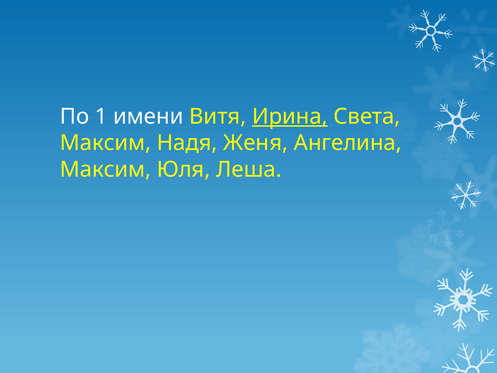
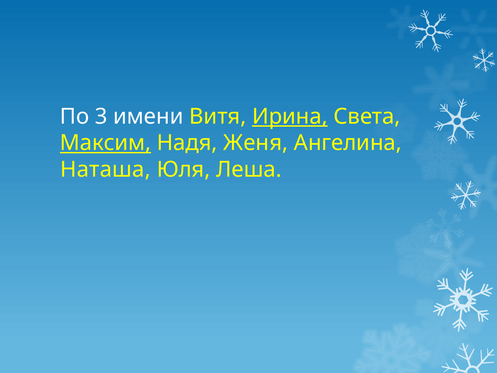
1: 1 -> 3
Максим at (105, 143) underline: none -> present
Максим at (105, 169): Максим -> Наташа
